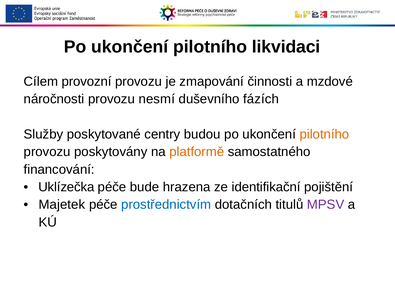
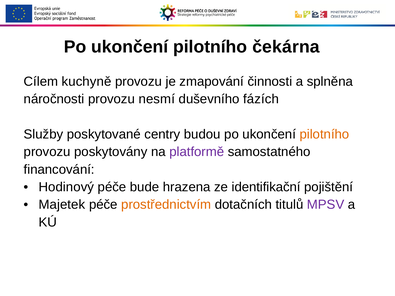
likvidaci: likvidaci -> čekárna
provozní: provozní -> kuchyně
mzdové: mzdové -> splněna
platformě colour: orange -> purple
Uklízečka: Uklízečka -> Hodinový
prostřednictvím colour: blue -> orange
